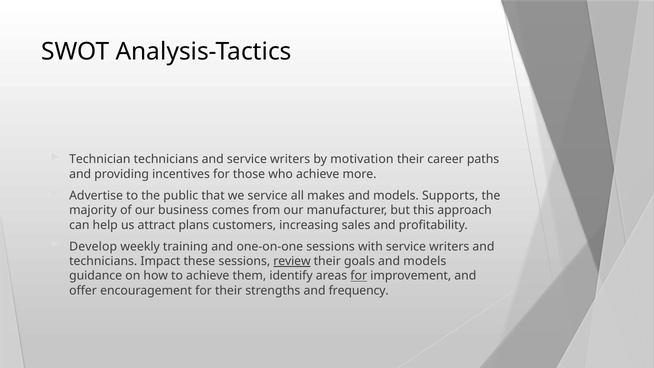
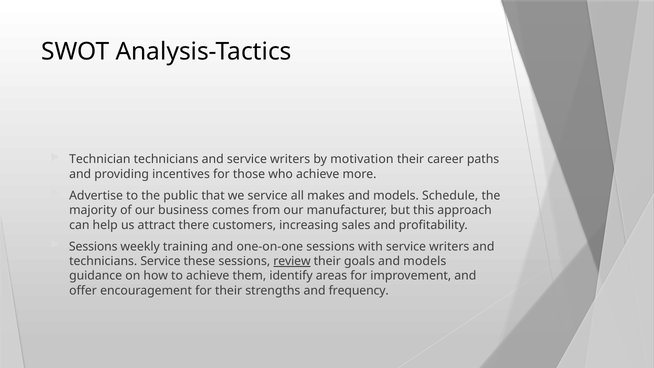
Supports: Supports -> Schedule
plans: plans -> there
Develop at (93, 246): Develop -> Sessions
technicians Impact: Impact -> Service
for at (359, 276) underline: present -> none
